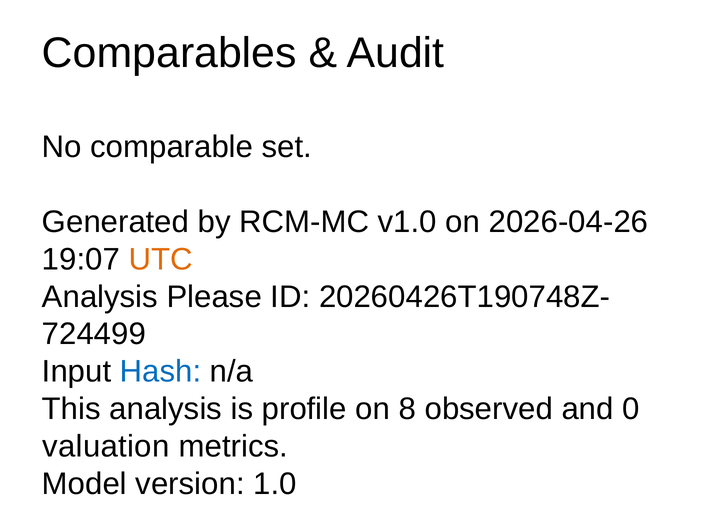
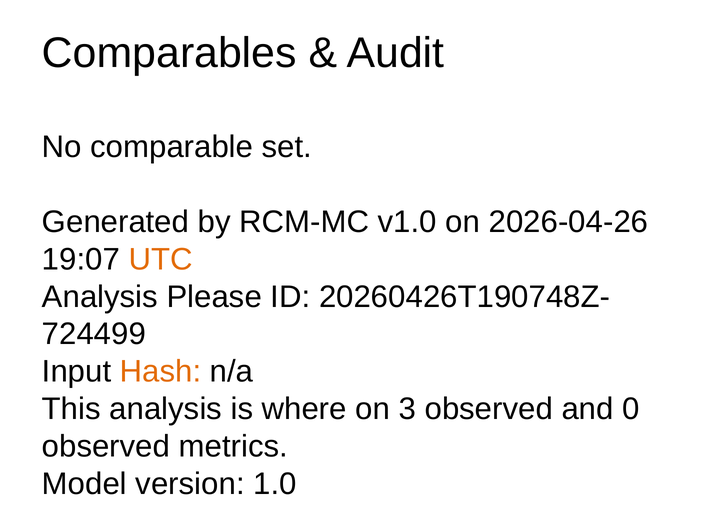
Hash colour: blue -> orange
profile: profile -> where
8: 8 -> 3
valuation at (106, 446): valuation -> observed
